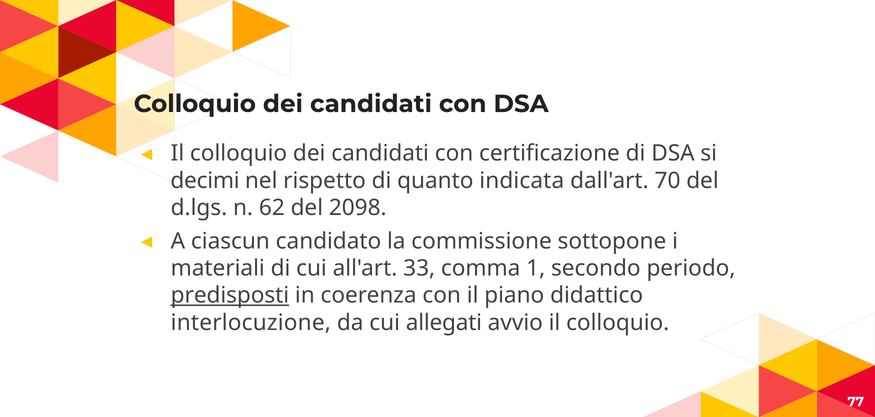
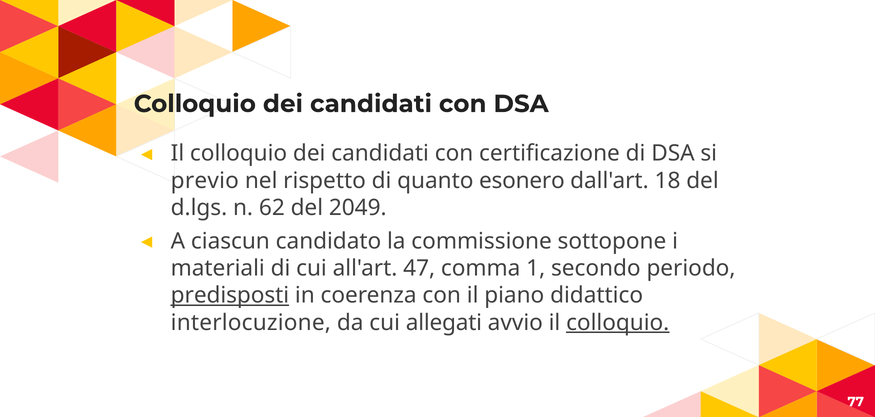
decimi: decimi -> previo
indicata: indicata -> esonero
70: 70 -> 18
2098: 2098 -> 2049
33: 33 -> 47
colloquio at (618, 322) underline: none -> present
